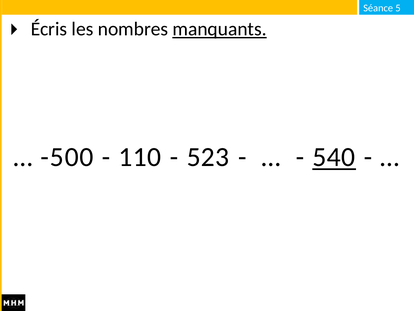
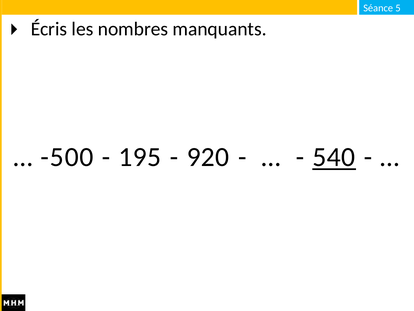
manquants underline: present -> none
110: 110 -> 195
523: 523 -> 920
